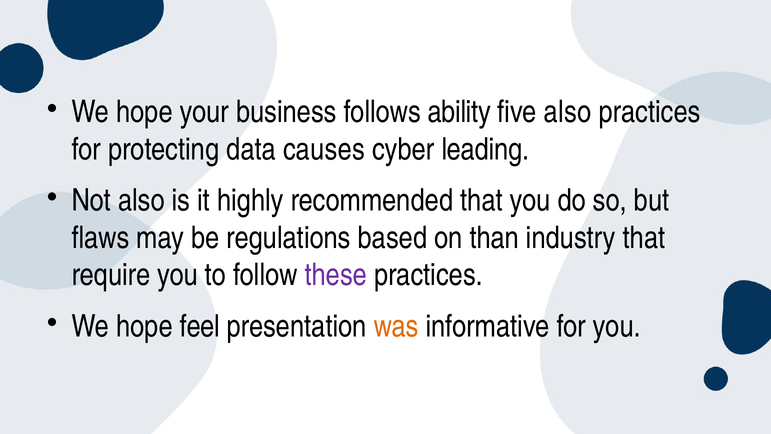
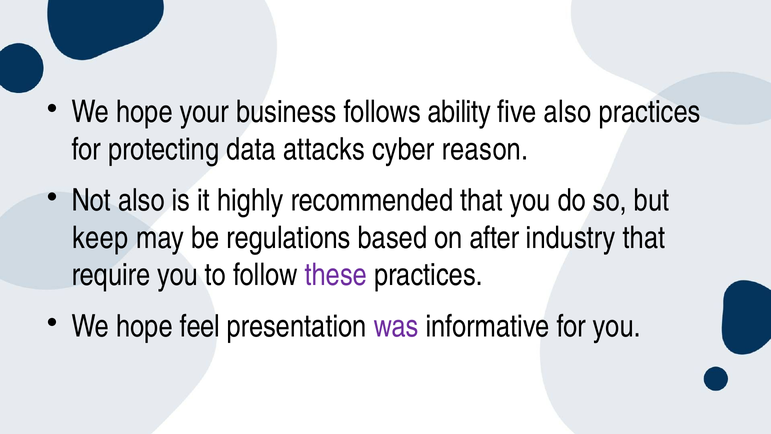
causes: causes -> attacks
leading: leading -> reason
flaws: flaws -> keep
than: than -> after
was colour: orange -> purple
